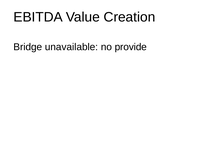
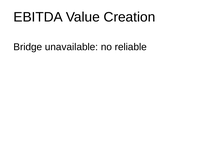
provide: provide -> reliable
